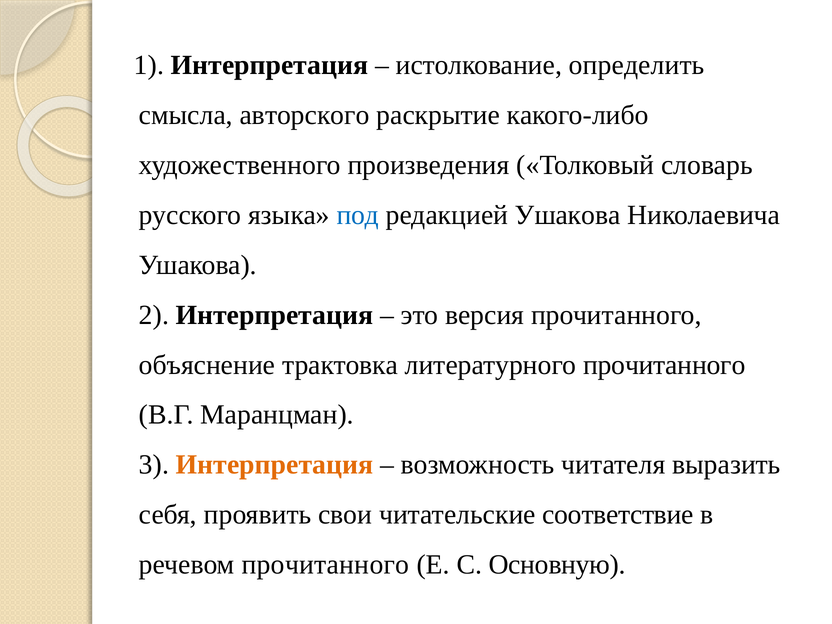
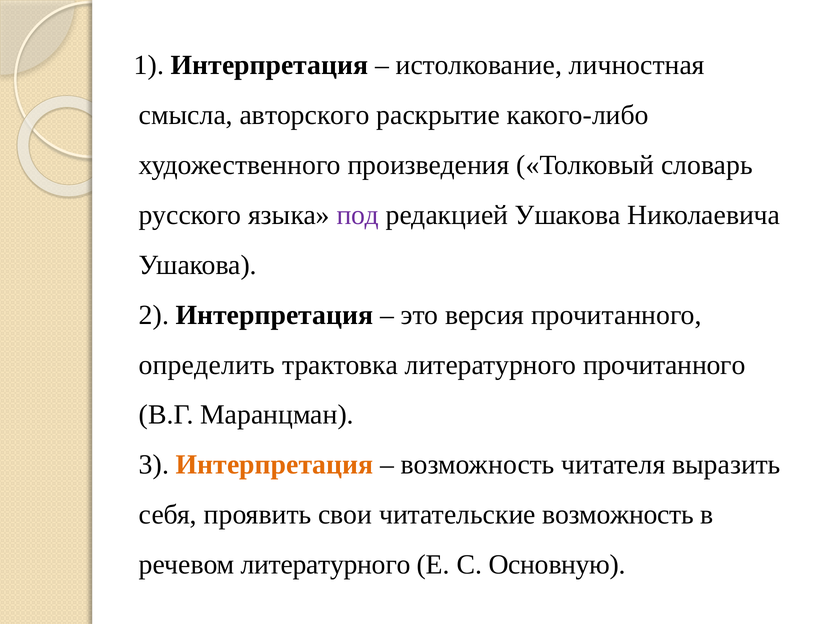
определить: определить -> личностная
под colour: blue -> purple
объяснение: объяснение -> определить
читательские соответствие: соответствие -> возможность
речевом прочитанного: прочитанного -> литературного
